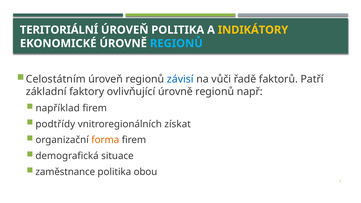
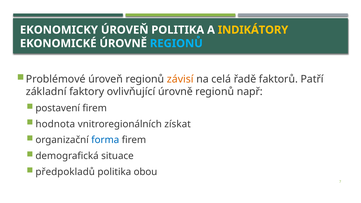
TERITORIÁLNÍ: TERITORIÁLNÍ -> EKONOMICKY
Celostátním: Celostátním -> Problémové
závisí colour: blue -> orange
vůči: vůči -> celá
například: například -> postavení
podtřídy: podtřídy -> hodnota
forma colour: orange -> blue
zaměstnance: zaměstnance -> předpokladů
